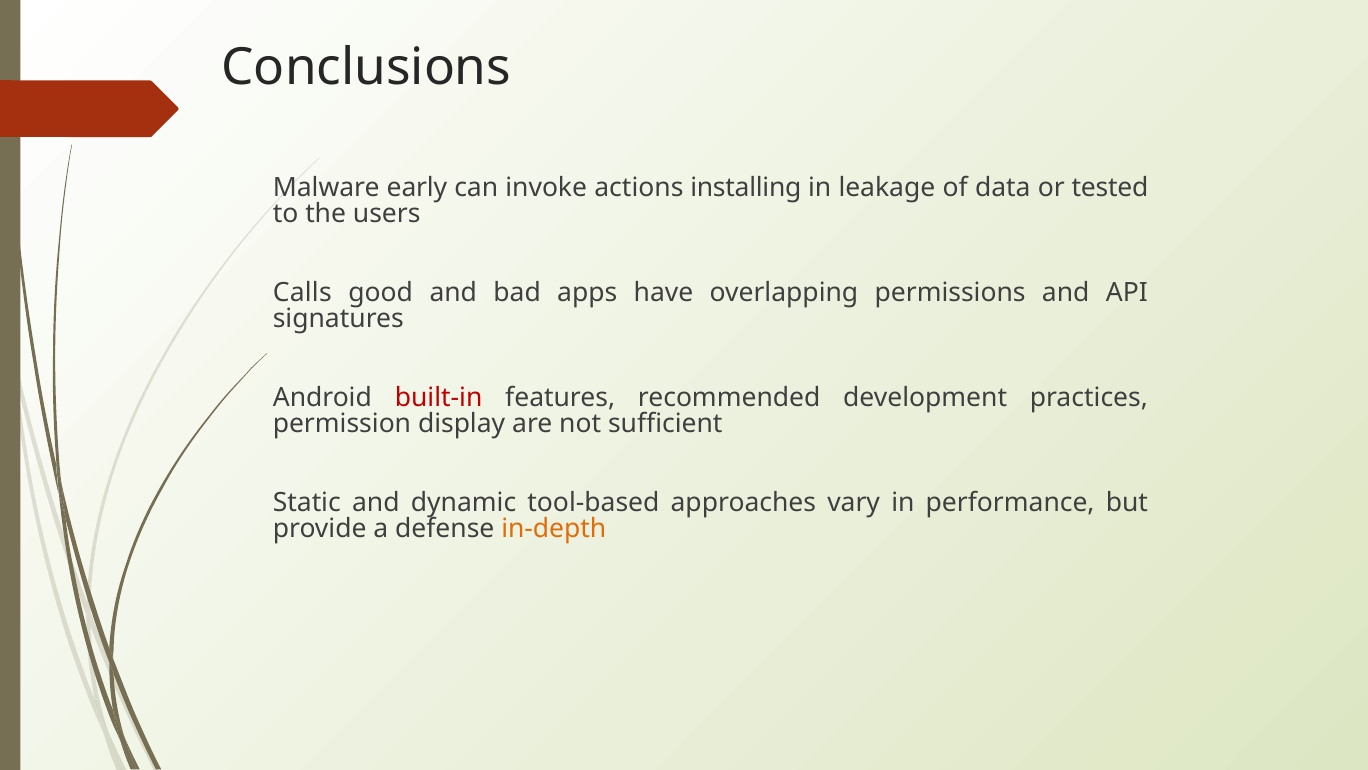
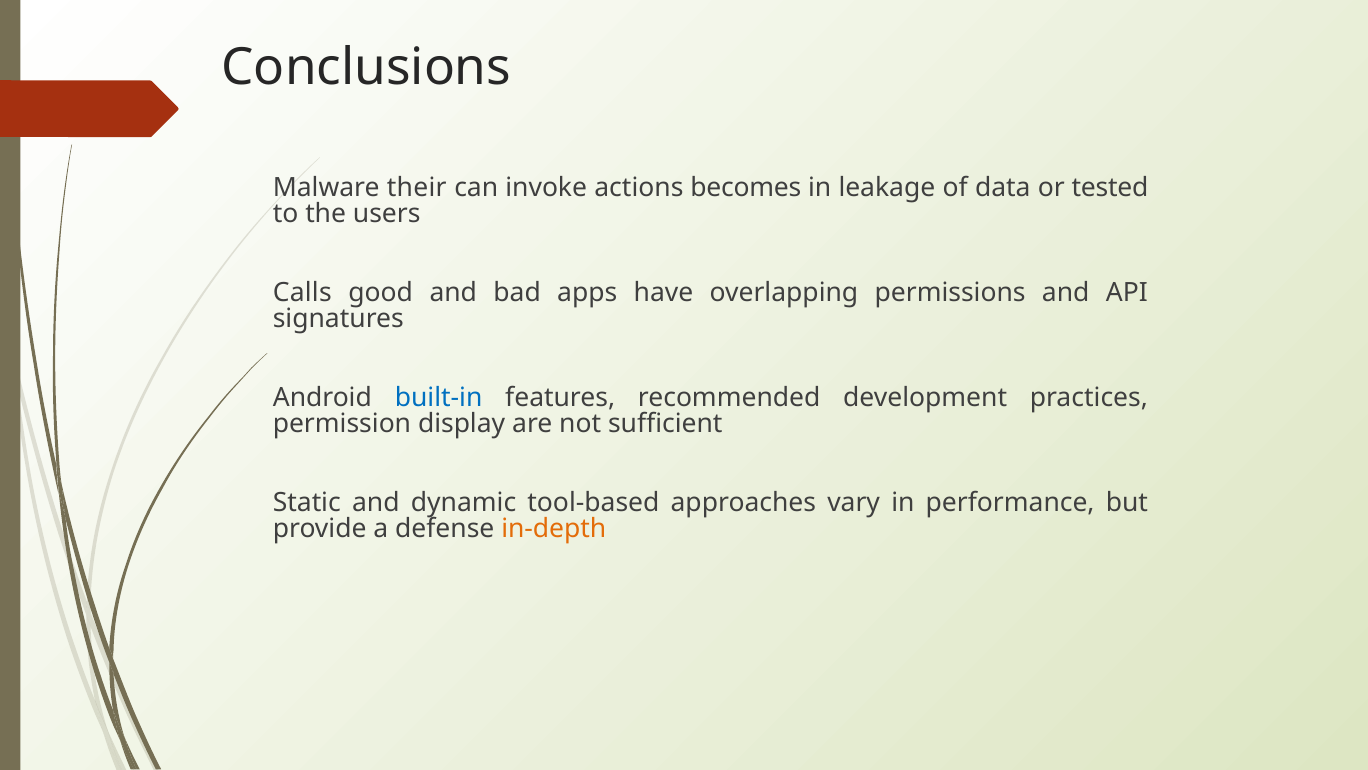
early: early -> their
installing: installing -> becomes
built-in colour: red -> blue
